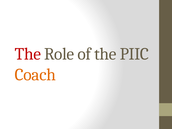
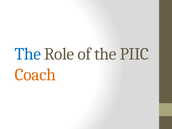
The at (28, 54) colour: red -> blue
